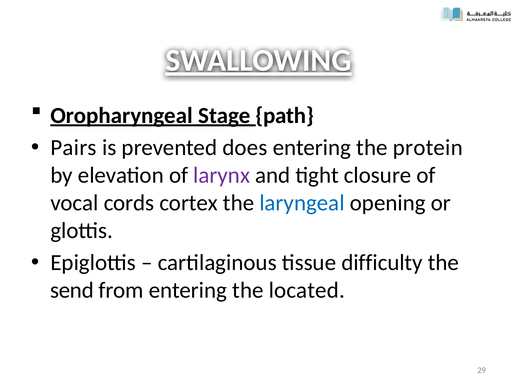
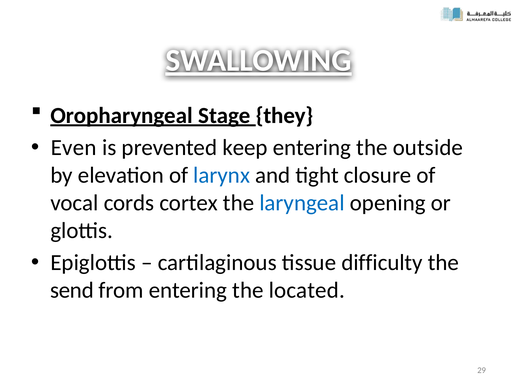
path: path -> they
Pairs: Pairs -> Even
does: does -> keep
protein: protein -> outside
larynx colour: purple -> blue
